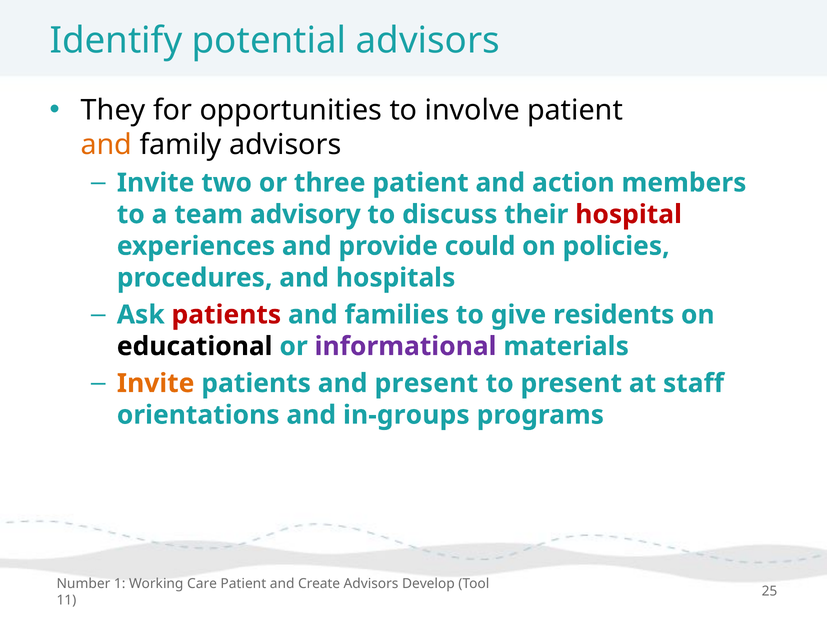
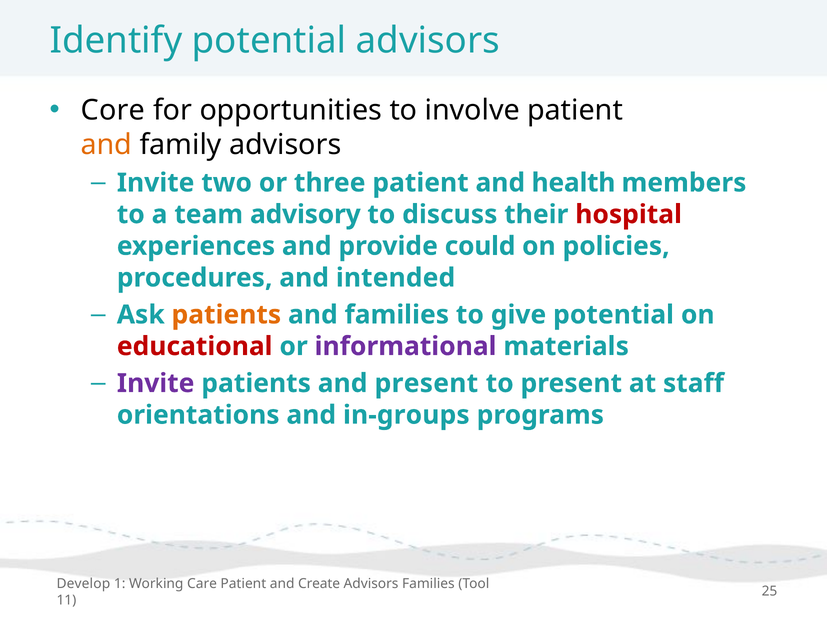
They: They -> Core
action: action -> health
hospitals: hospitals -> intended
patients at (226, 315) colour: red -> orange
give residents: residents -> potential
educational colour: black -> red
Invite at (156, 383) colour: orange -> purple
Number: Number -> Develop
Advisors Develop: Develop -> Families
